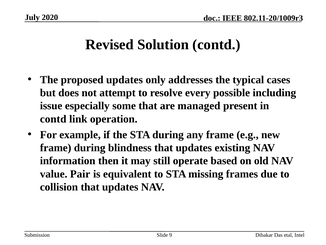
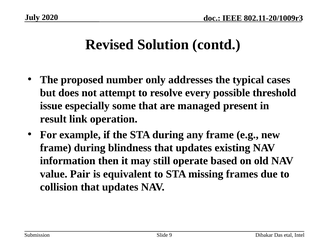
proposed updates: updates -> number
including: including -> threshold
contd at (53, 119): contd -> result
